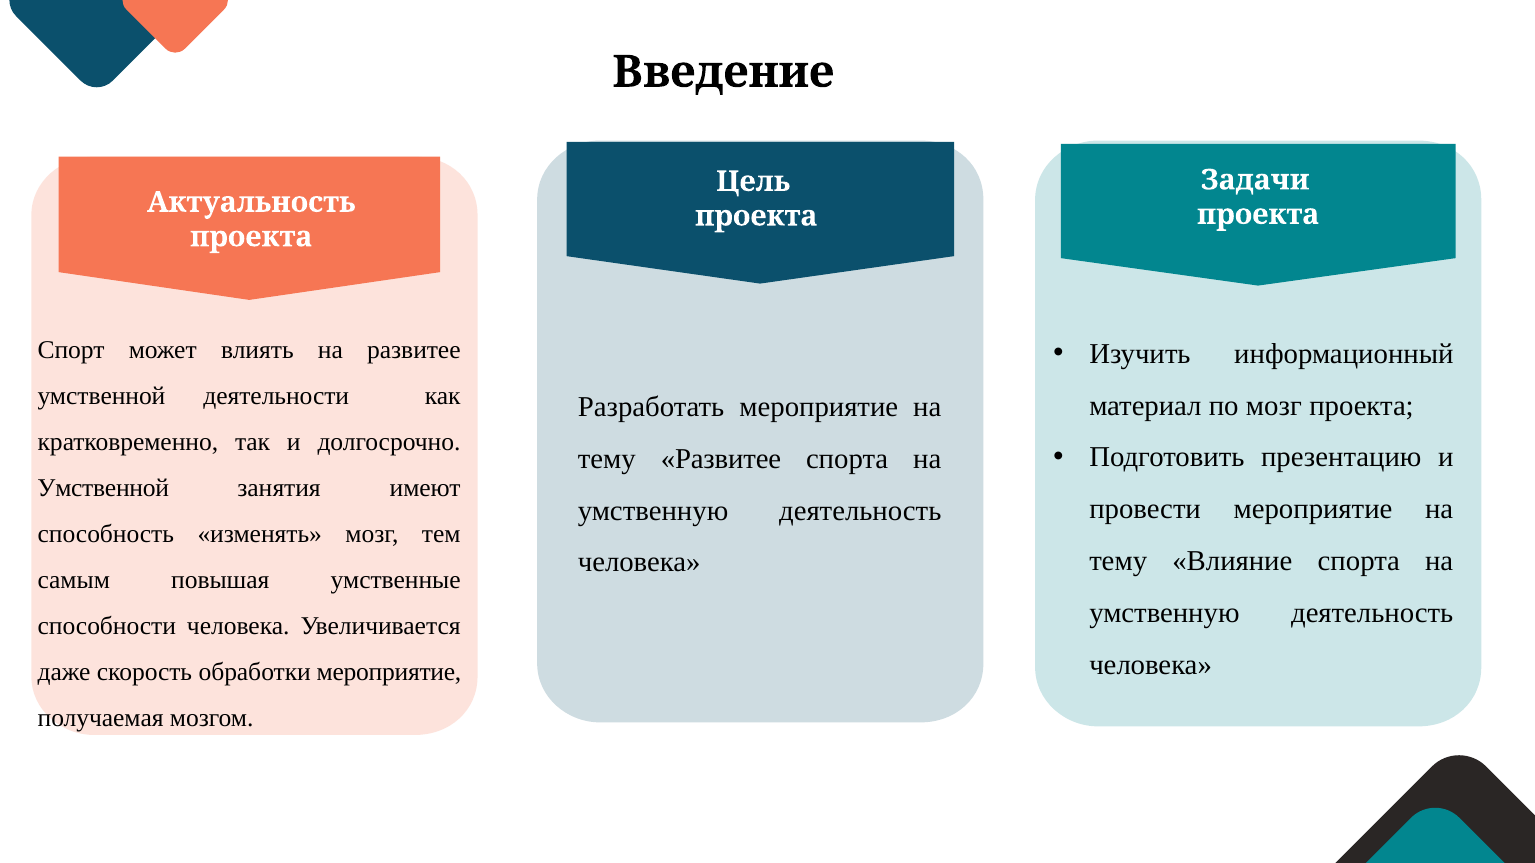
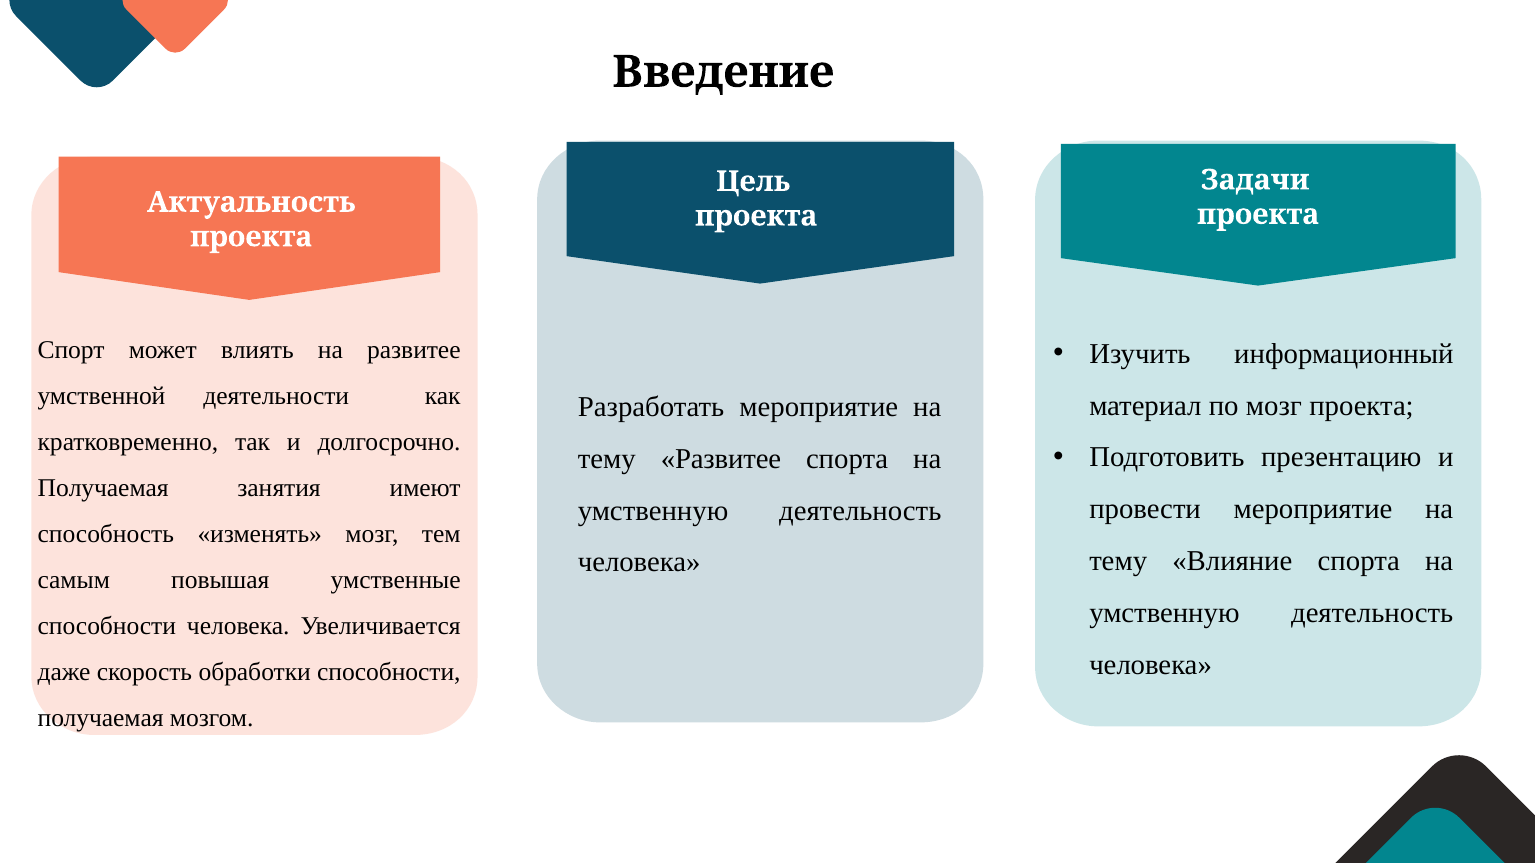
Умственной at (103, 488): Умственной -> Получаемая
обработки мероприятие: мероприятие -> способности
